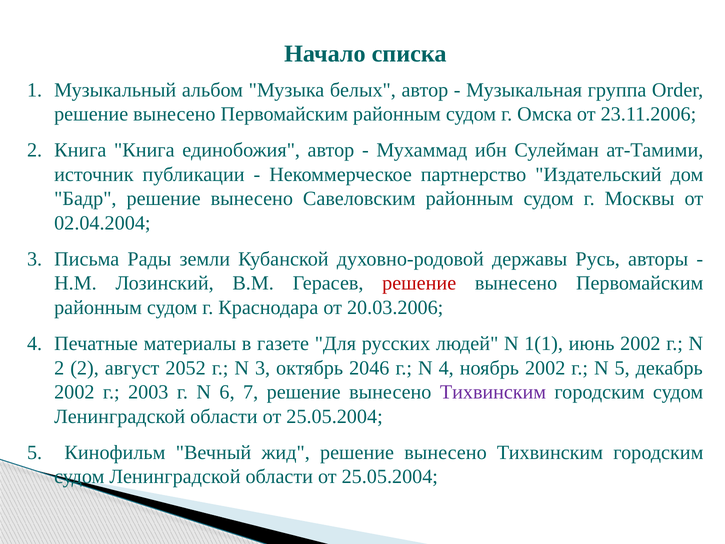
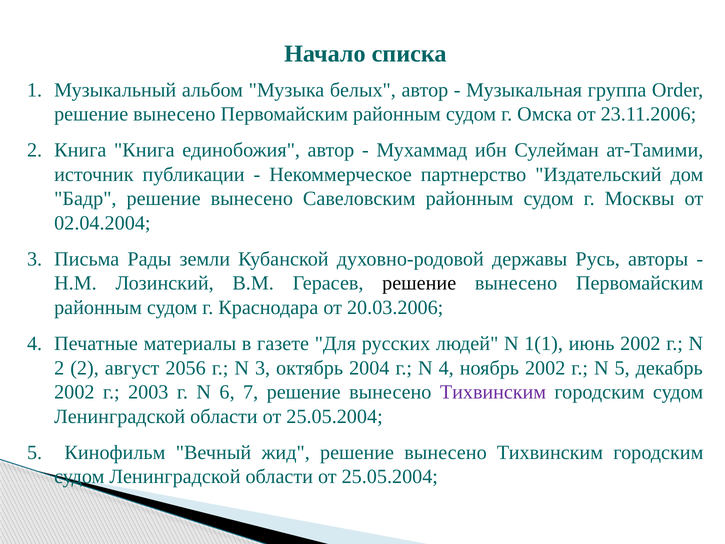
решение at (419, 283) colour: red -> black
2052: 2052 -> 2056
2046: 2046 -> 2004
